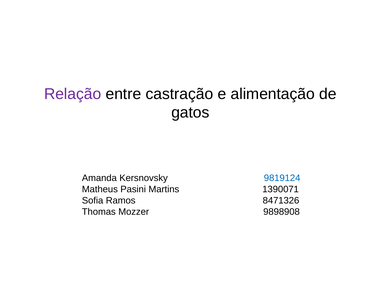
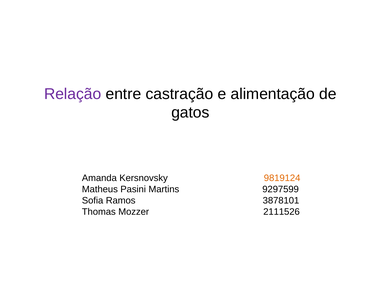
9819124 colour: blue -> orange
1390071: 1390071 -> 9297599
8471326: 8471326 -> 3878101
9898908: 9898908 -> 2111526
